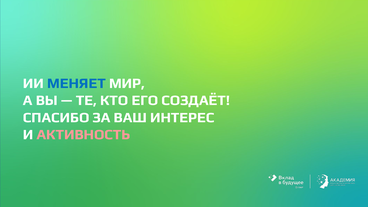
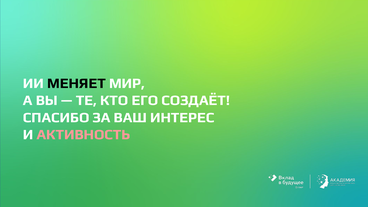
МЕНЯЕТ colour: blue -> black
